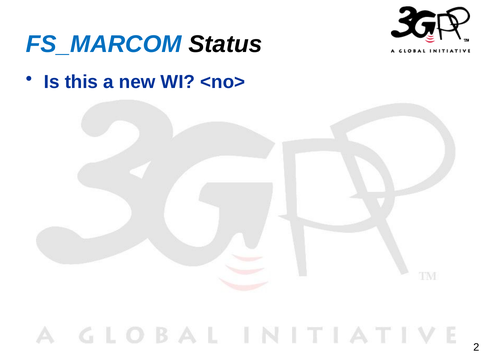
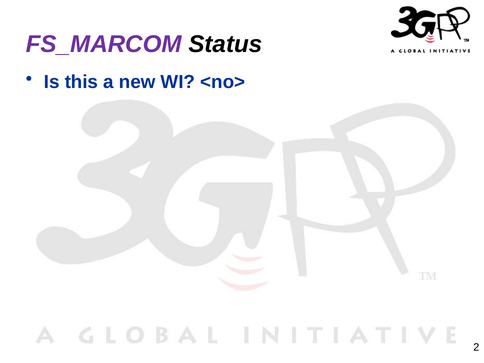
FS_MARCOM colour: blue -> purple
